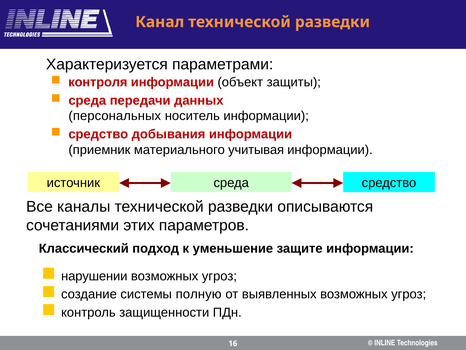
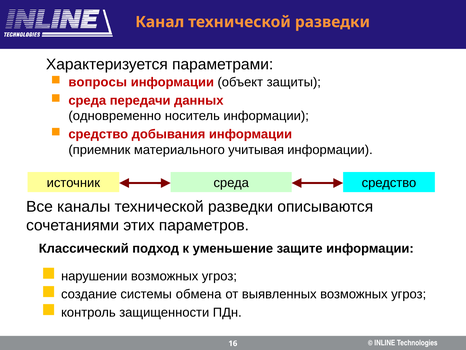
контроля: контроля -> вопросы
персональных: персональных -> одновременно
полную: полную -> обмена
